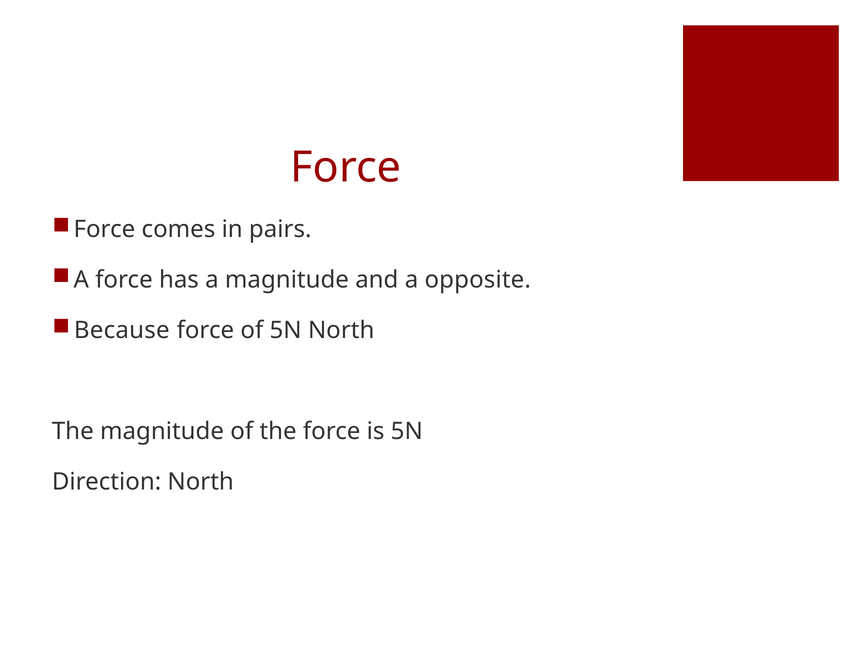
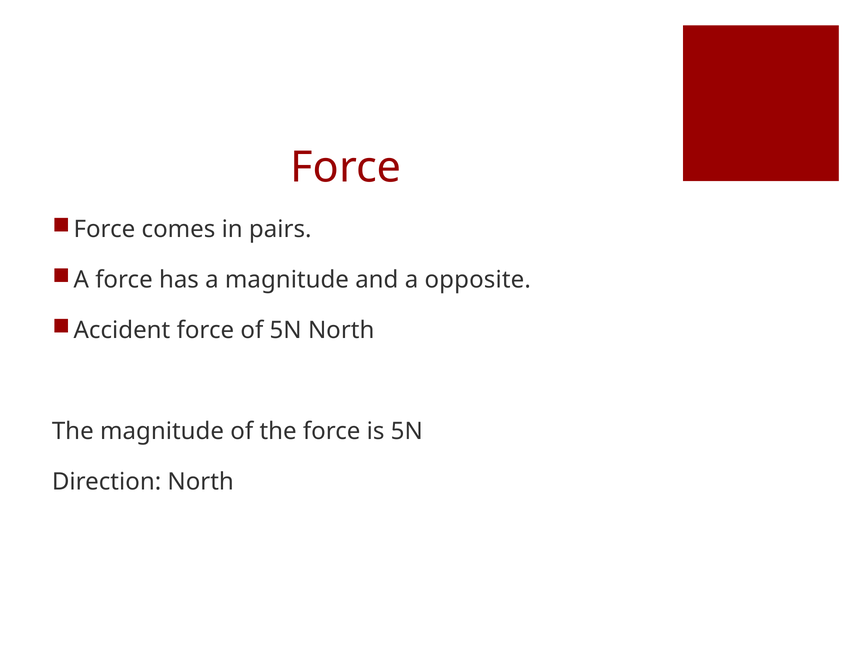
Because: Because -> Accident
